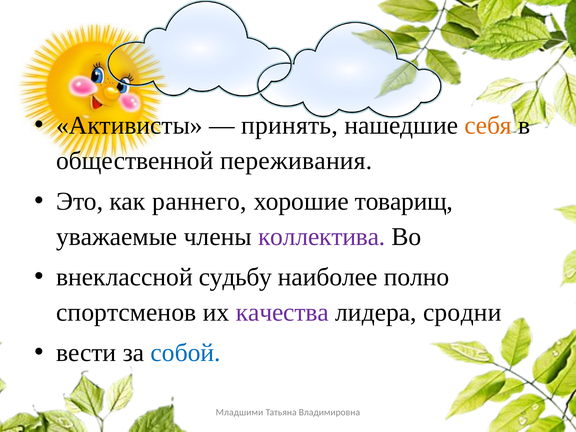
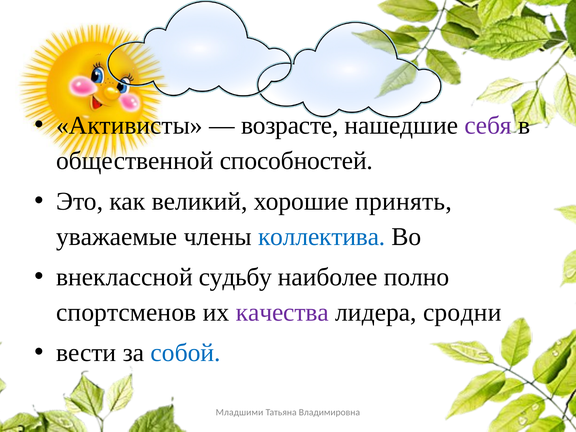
принять: принять -> возрасте
себя colour: orange -> purple
переживания: переживания -> способностей
раннего: раннего -> великий
товарищ: товарищ -> принять
коллектива colour: purple -> blue
